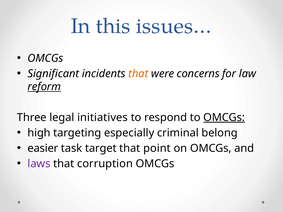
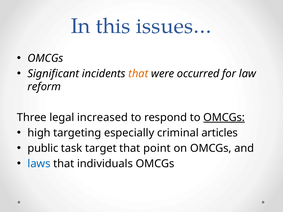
concerns: concerns -> occurred
reform underline: present -> none
initiatives: initiatives -> increased
belong: belong -> articles
easier: easier -> public
laws colour: purple -> blue
corruption: corruption -> individuals
